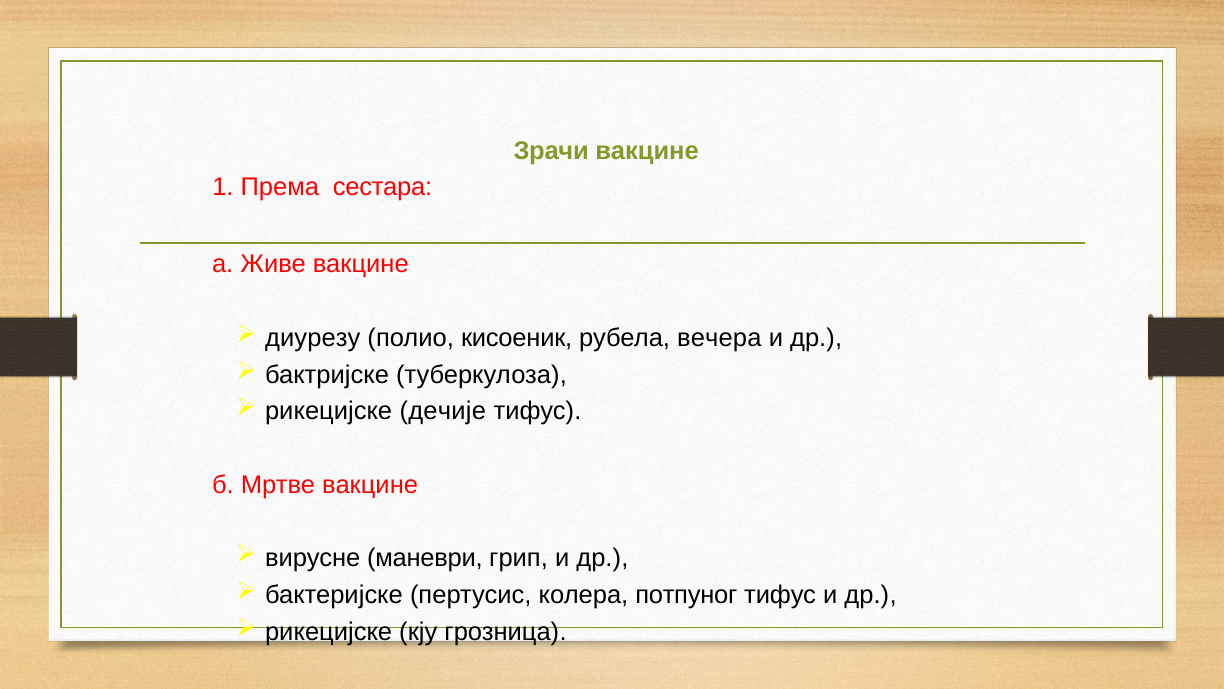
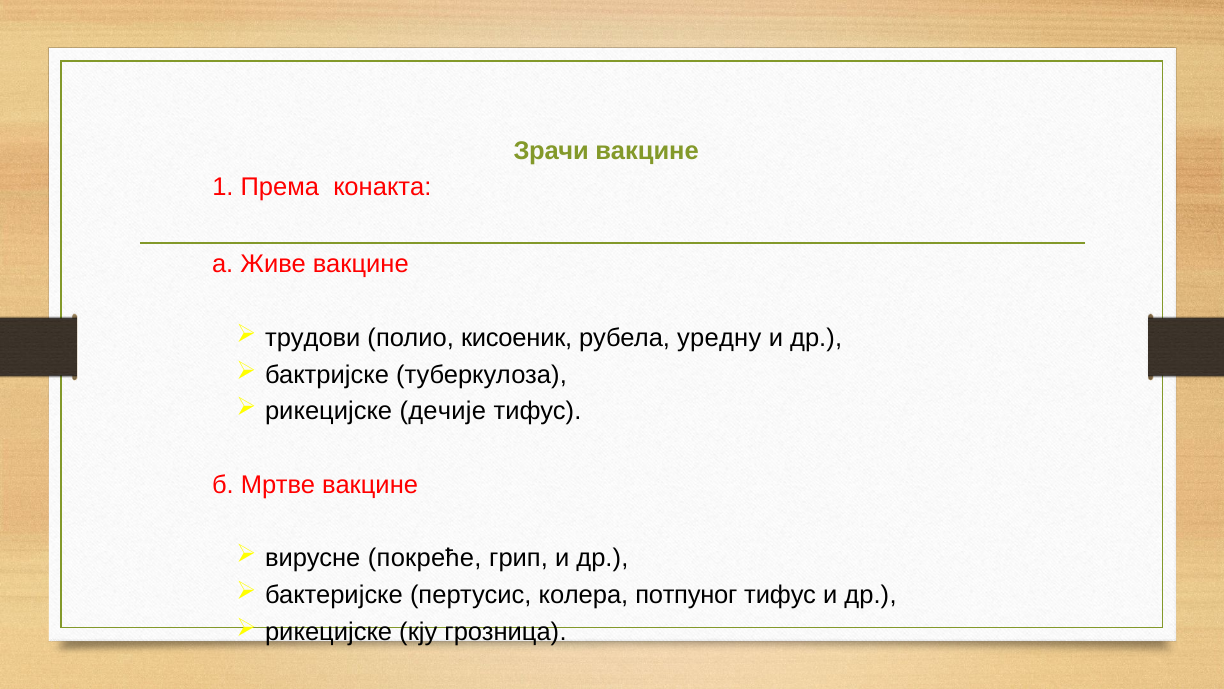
сестара: сестара -> конакта
диурезу: диурезу -> трудови
вечера: вечера -> уредну
маневри: маневри -> покреће
